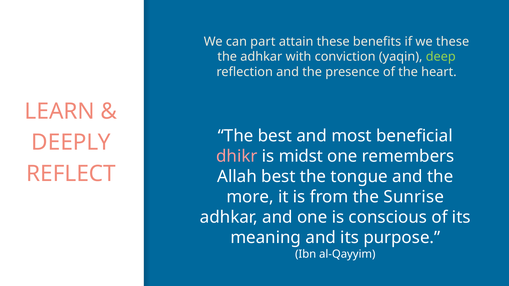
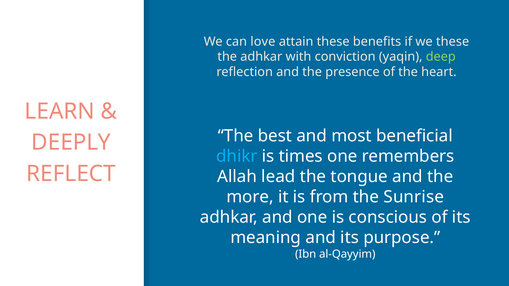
part: part -> love
dhikr colour: pink -> light blue
midst: midst -> times
Allah best: best -> lead
